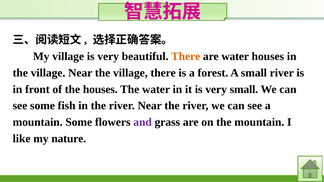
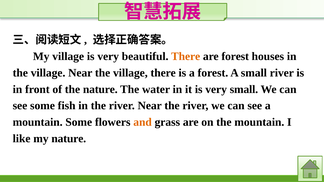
are water: water -> forest
the houses: houses -> nature
and colour: purple -> orange
